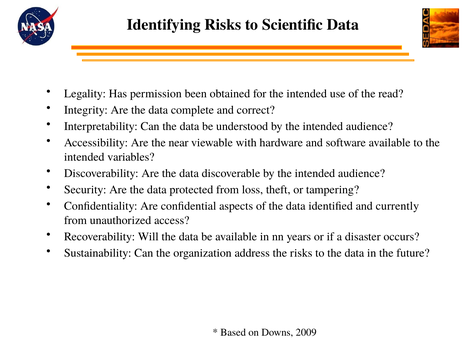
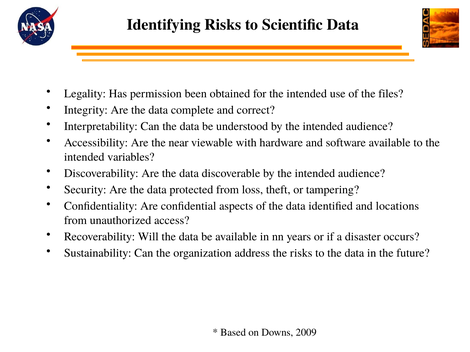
read: read -> files
currently: currently -> locations
